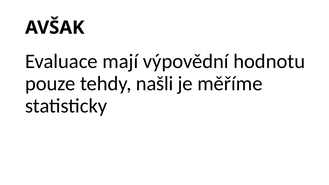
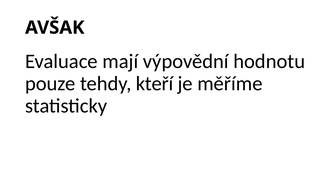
našli: našli -> kteří
